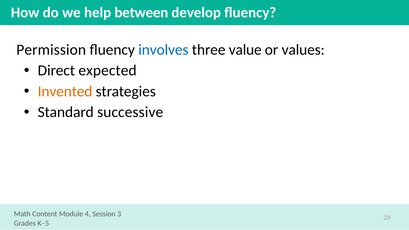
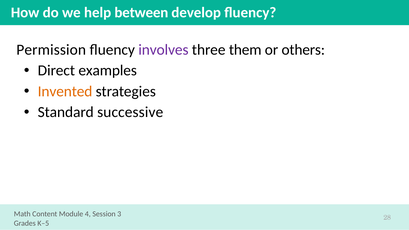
involves colour: blue -> purple
value: value -> them
values: values -> others
expected: expected -> examples
